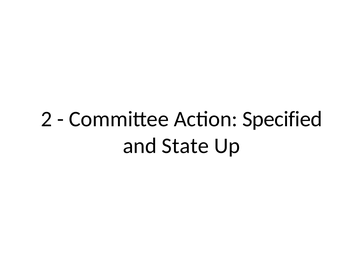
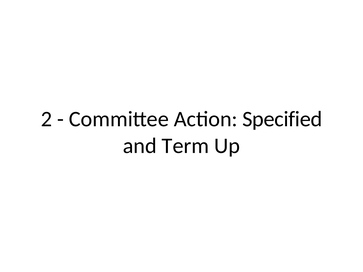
State: State -> Term
